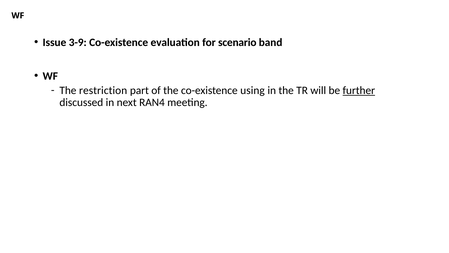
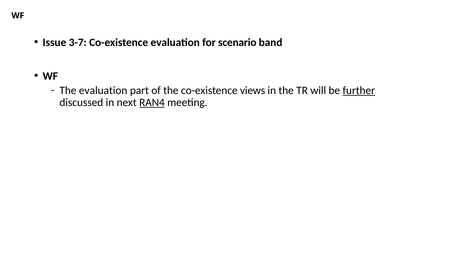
3-9: 3-9 -> 3-7
The restriction: restriction -> evaluation
using: using -> views
RAN4 underline: none -> present
